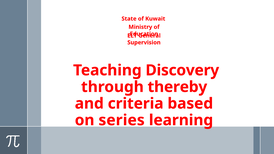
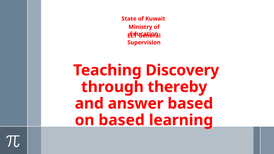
criteria: criteria -> answer
on series: series -> based
